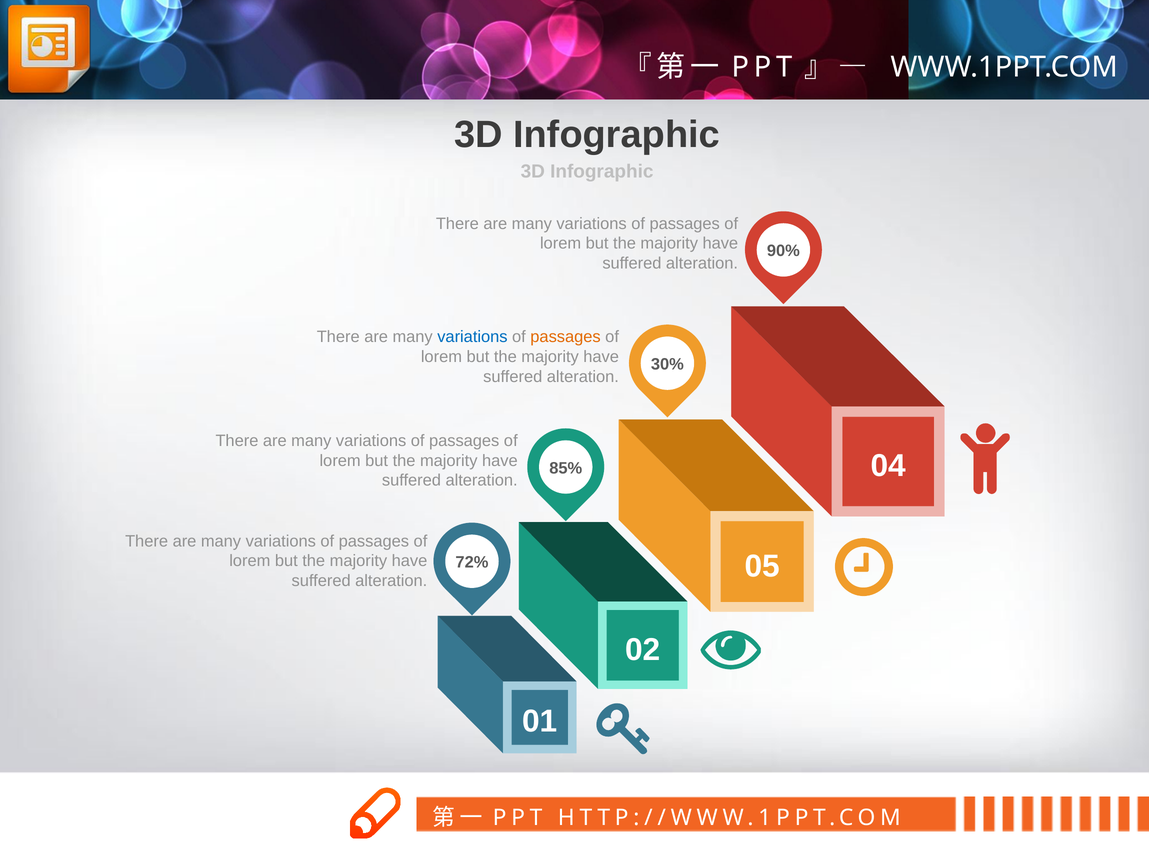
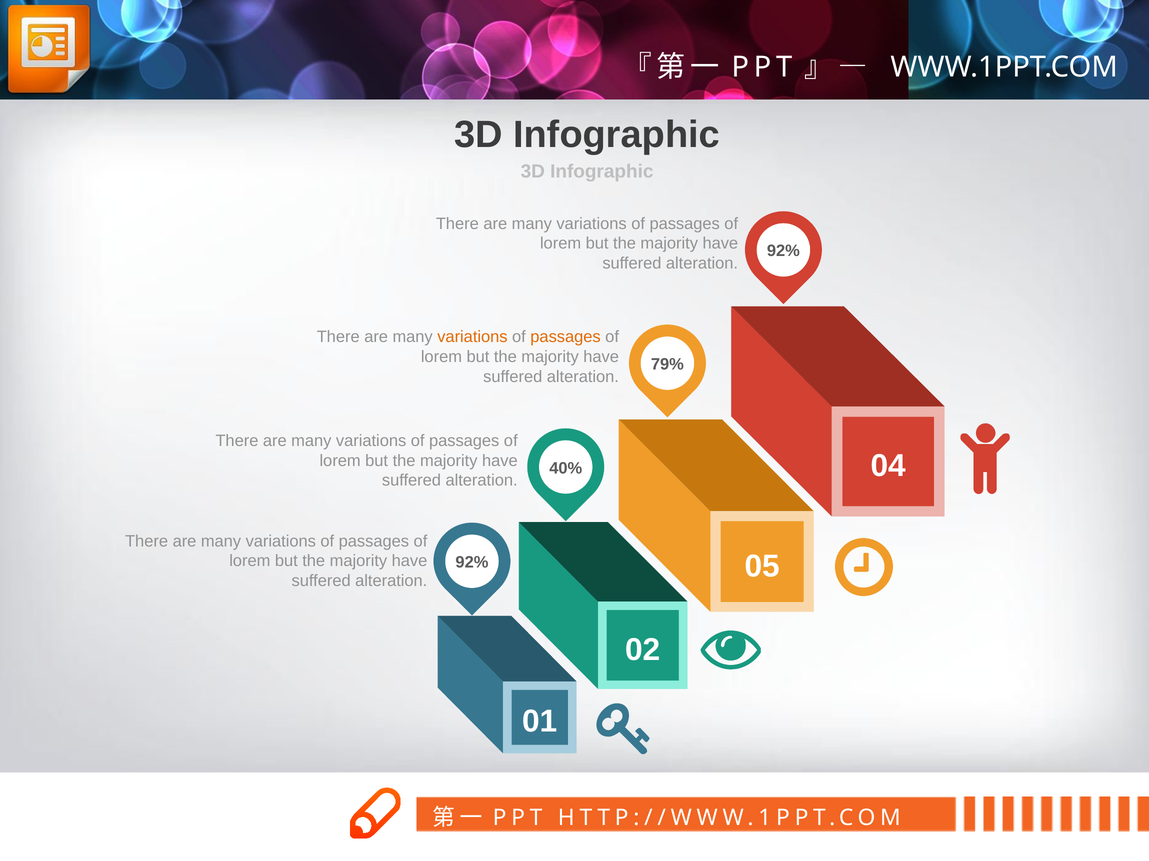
90% at (783, 251): 90% -> 92%
variations at (472, 337) colour: blue -> orange
30%: 30% -> 79%
85%: 85% -> 40%
72% at (472, 563): 72% -> 92%
